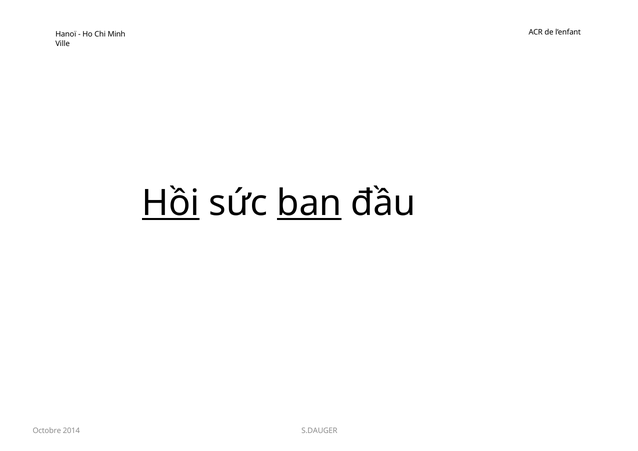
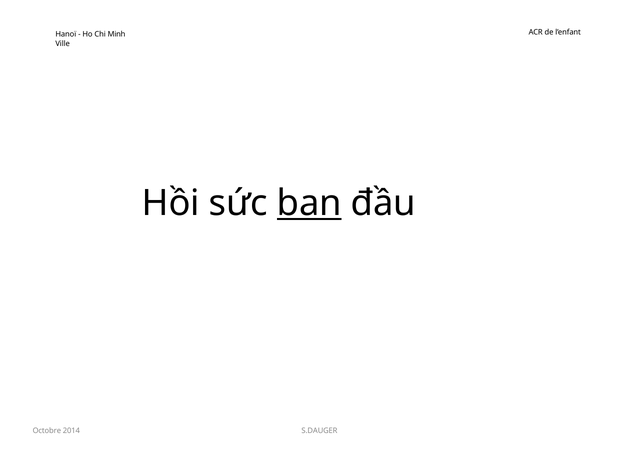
Hồi underline: present -> none
